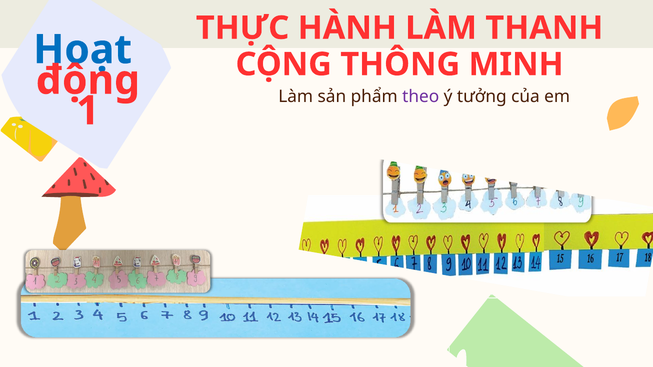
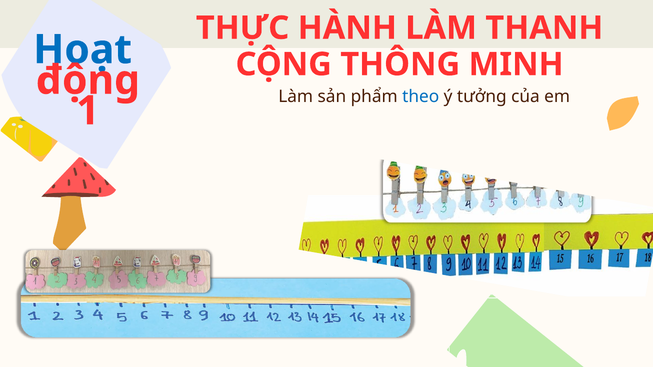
theo colour: purple -> blue
